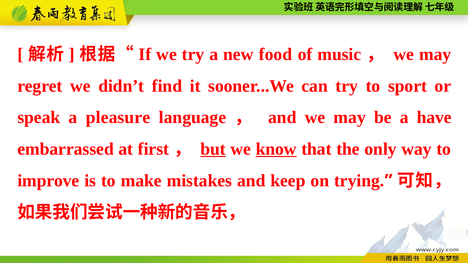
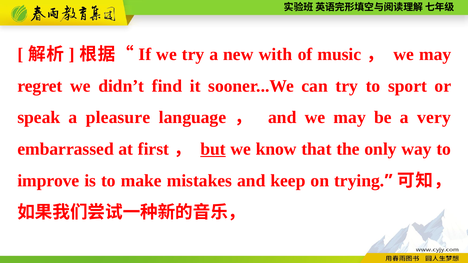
food: food -> with
have: have -> very
know underline: present -> none
